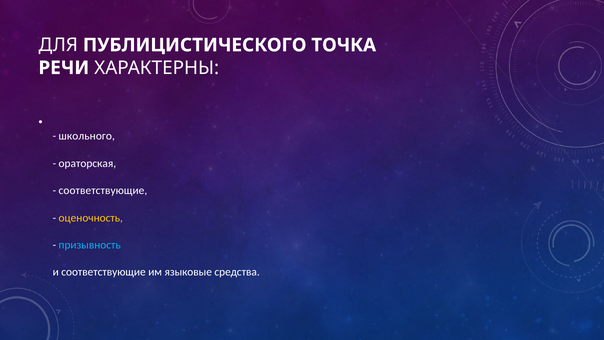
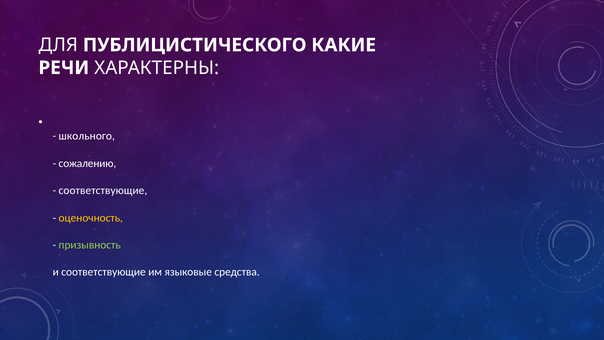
ТОЧКА: ТОЧКА -> КАКИЕ
ораторская: ораторская -> сожалению
призывность colour: light blue -> light green
